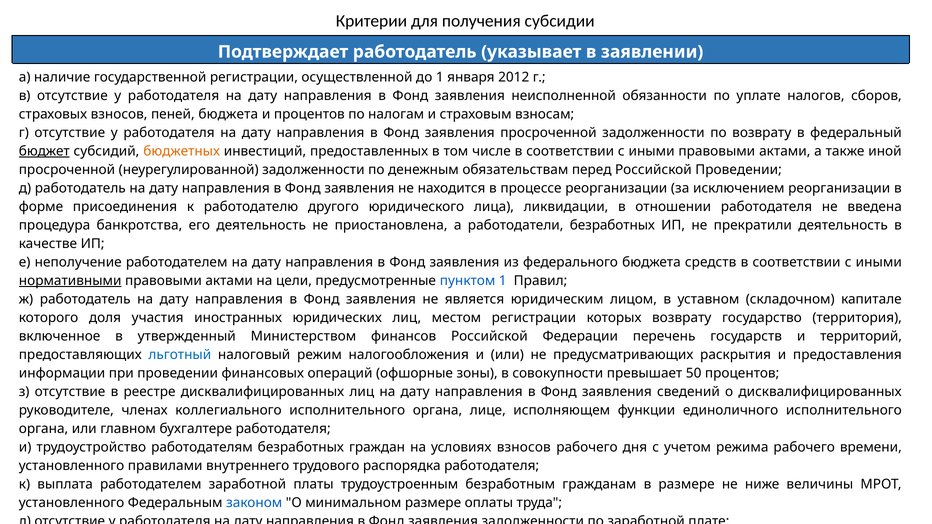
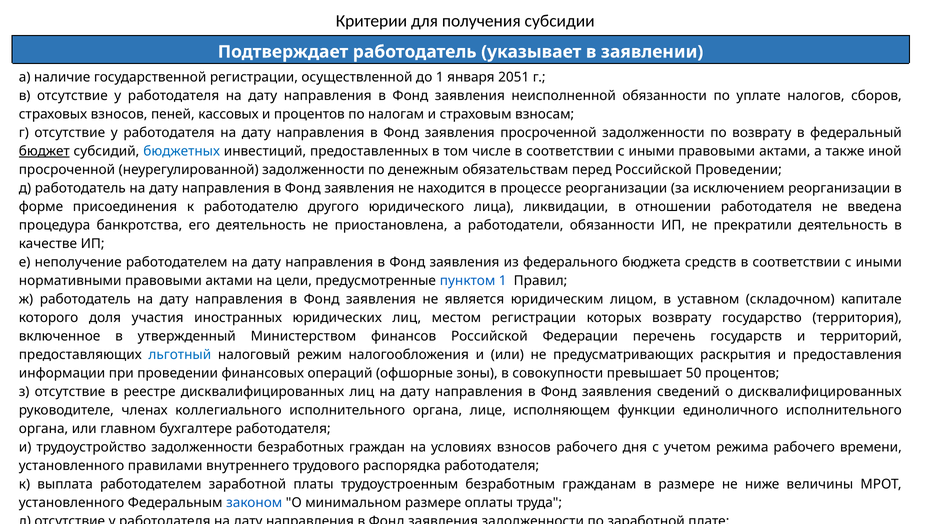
2012: 2012 -> 2051
пеней бюджета: бюджета -> кассовых
бюджетных colour: orange -> blue
работодатели безработных: безработных -> обязанности
нормативными underline: present -> none
трудоустройство работодателям: работодателям -> задолженности
